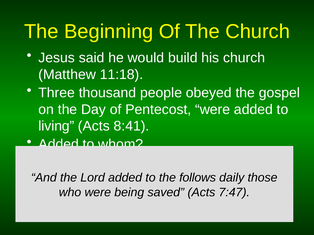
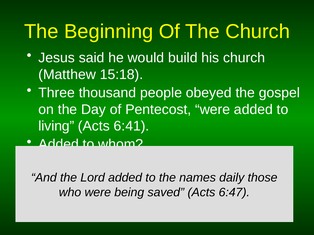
11:18: 11:18 -> 15:18
8:41: 8:41 -> 6:41
follows: follows -> names
7:47: 7:47 -> 6:47
